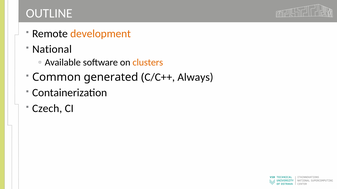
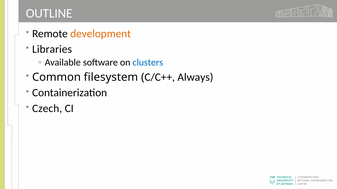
National: National -> Libraries
clusters colour: orange -> blue
generated: generated -> filesystem
